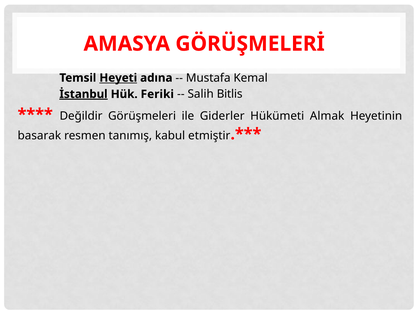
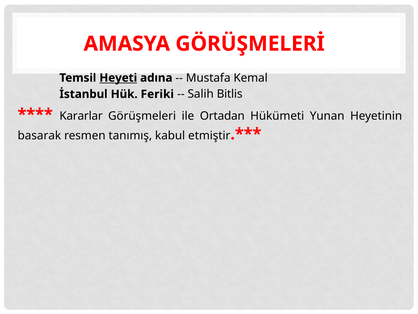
İstanbul underline: present -> none
Değildir: Değildir -> Kararlar
Giderler: Giderler -> Ortadan
Almak: Almak -> Yunan
